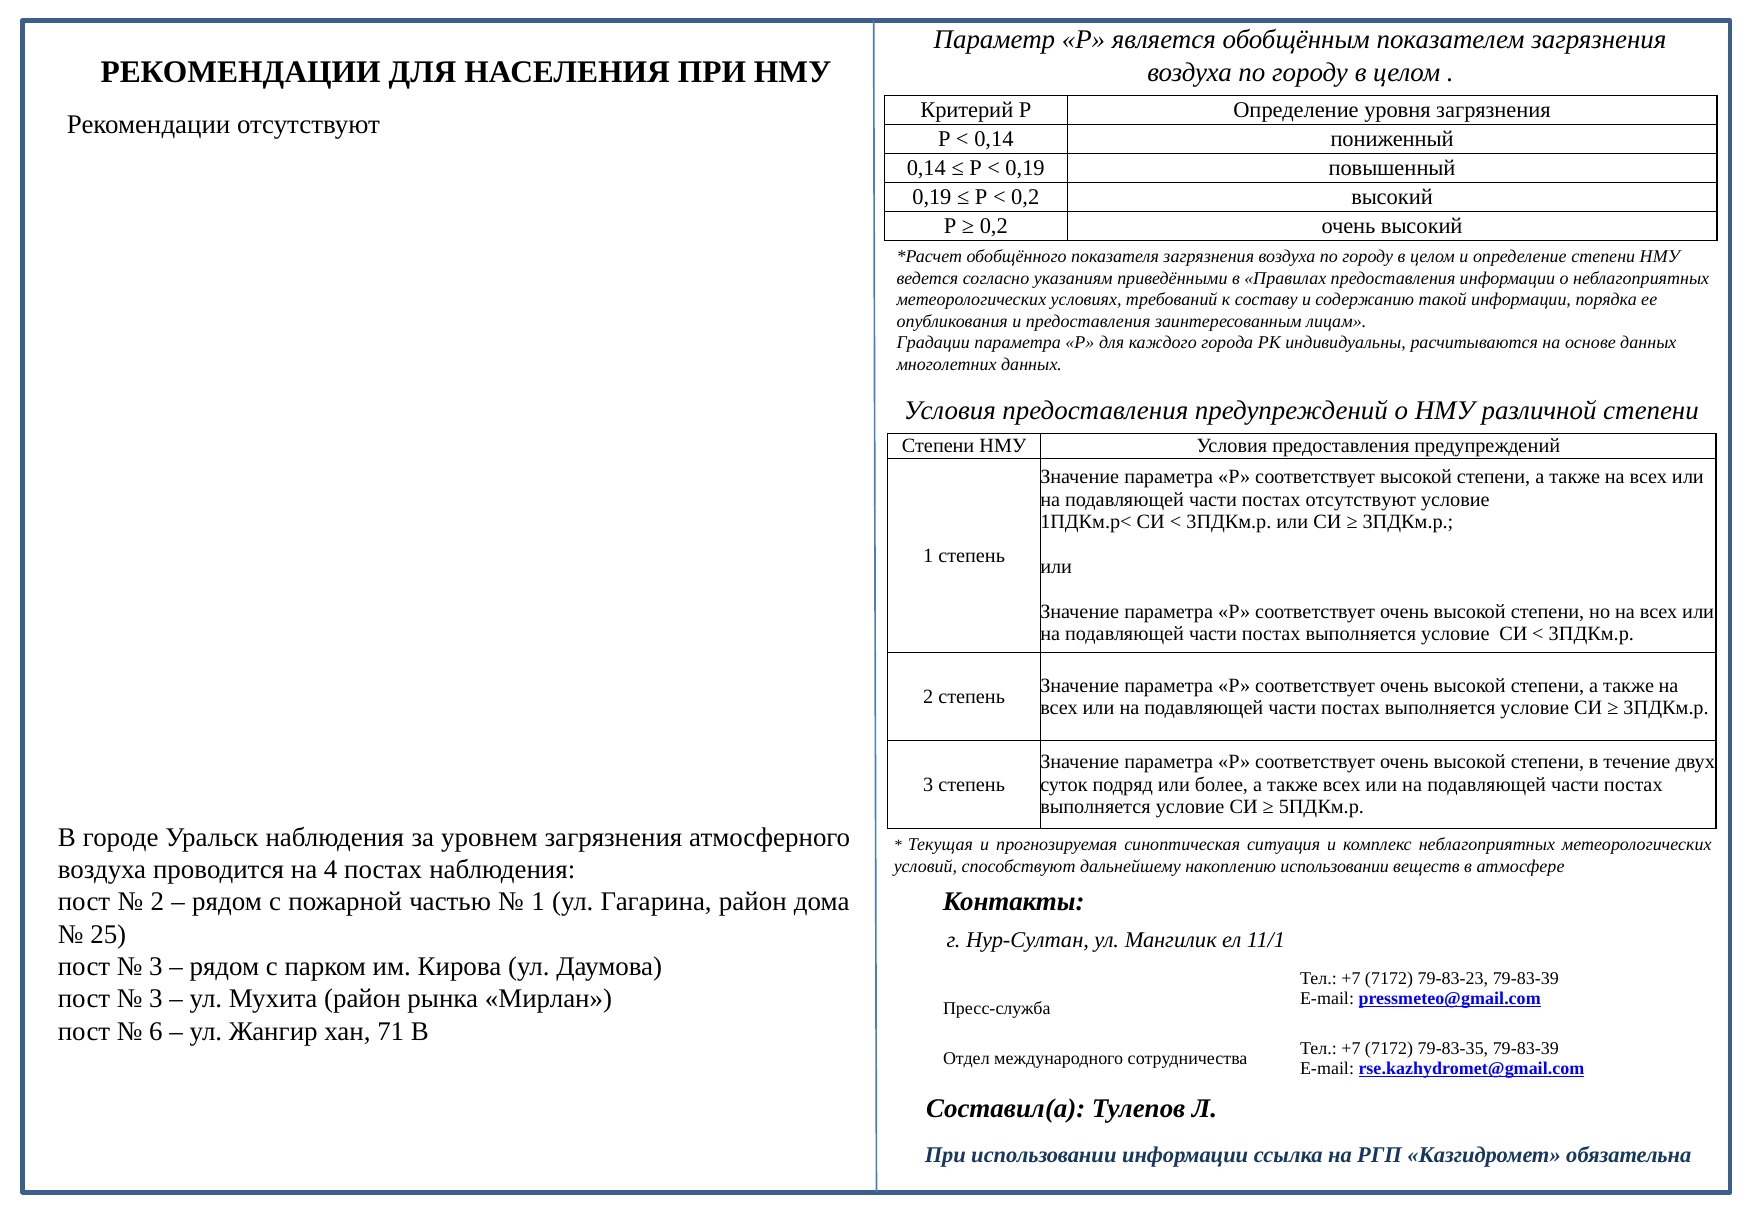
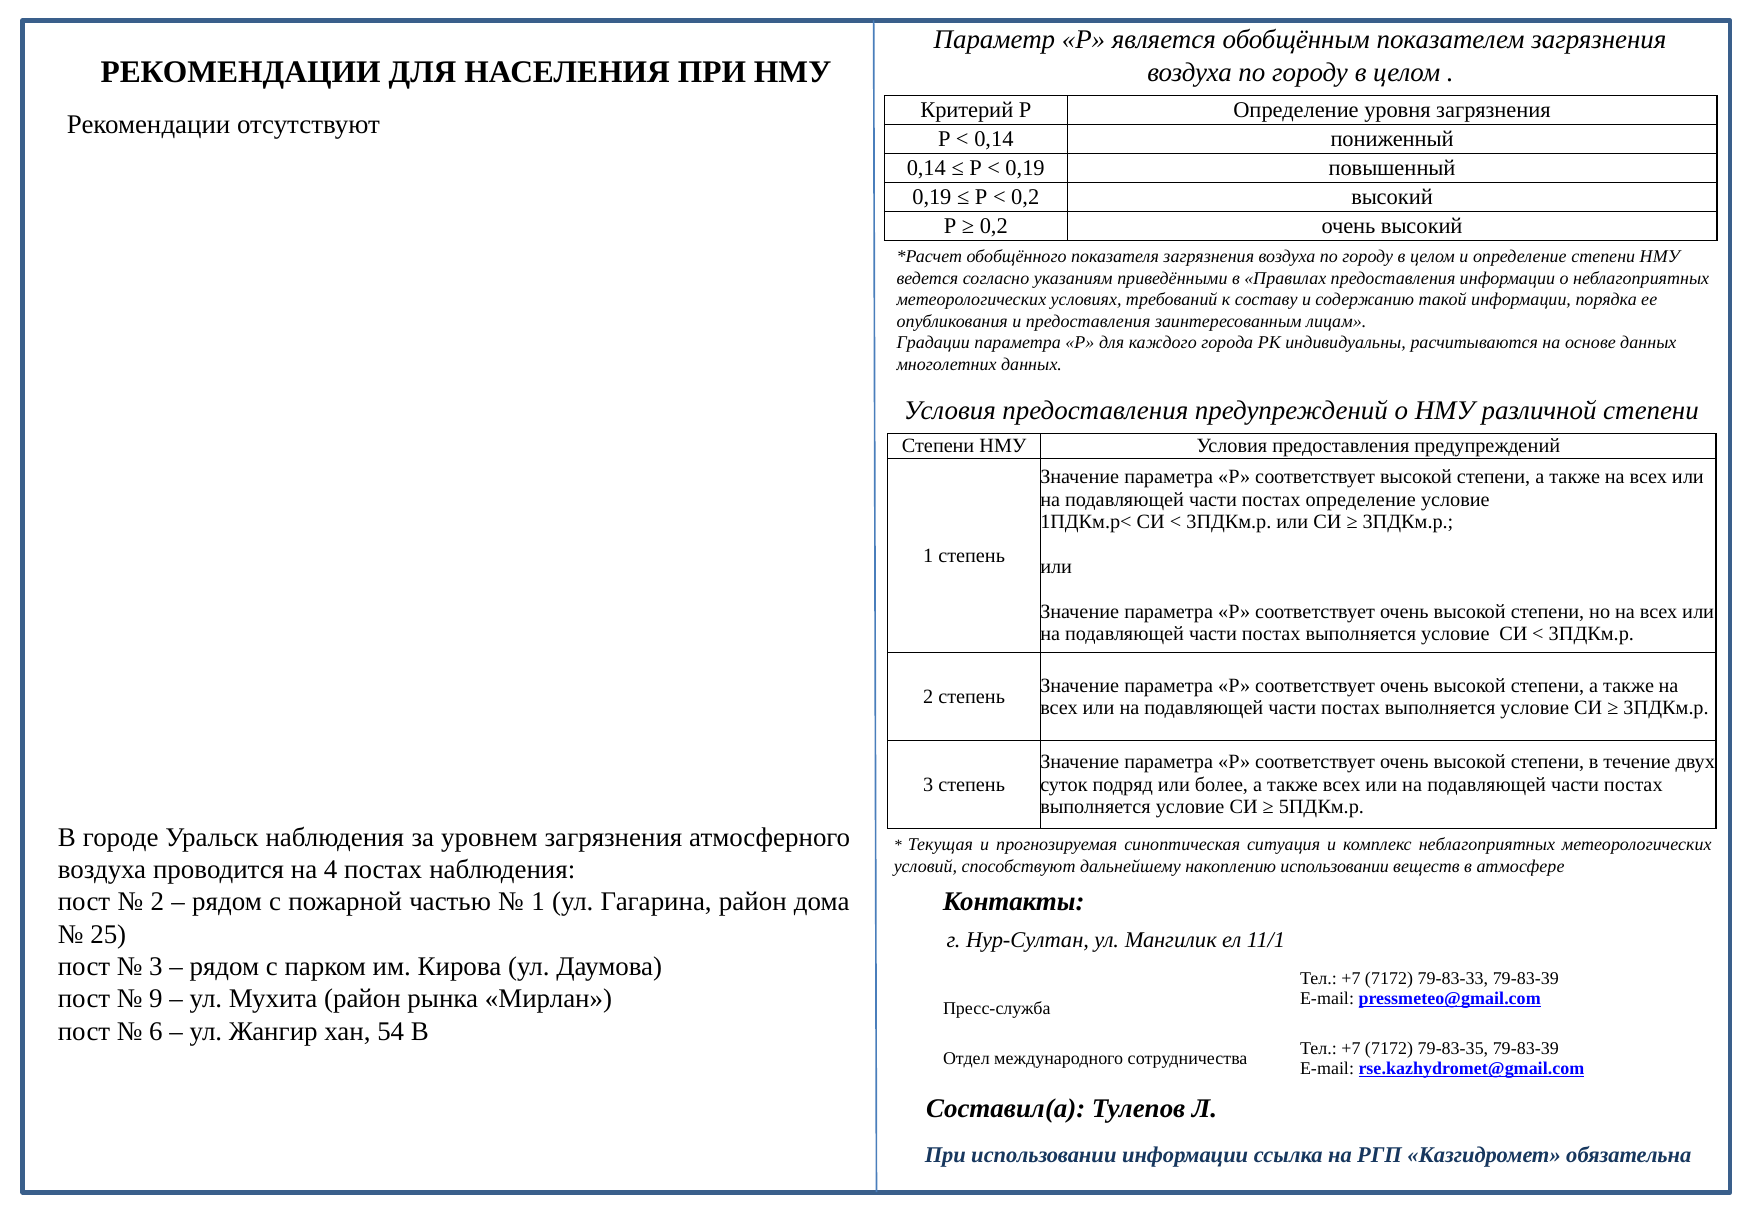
постах отсутствуют: отсутствуют -> определение
79-83-23: 79-83-23 -> 79-83-33
3 at (156, 1000): 3 -> 9
71: 71 -> 54
